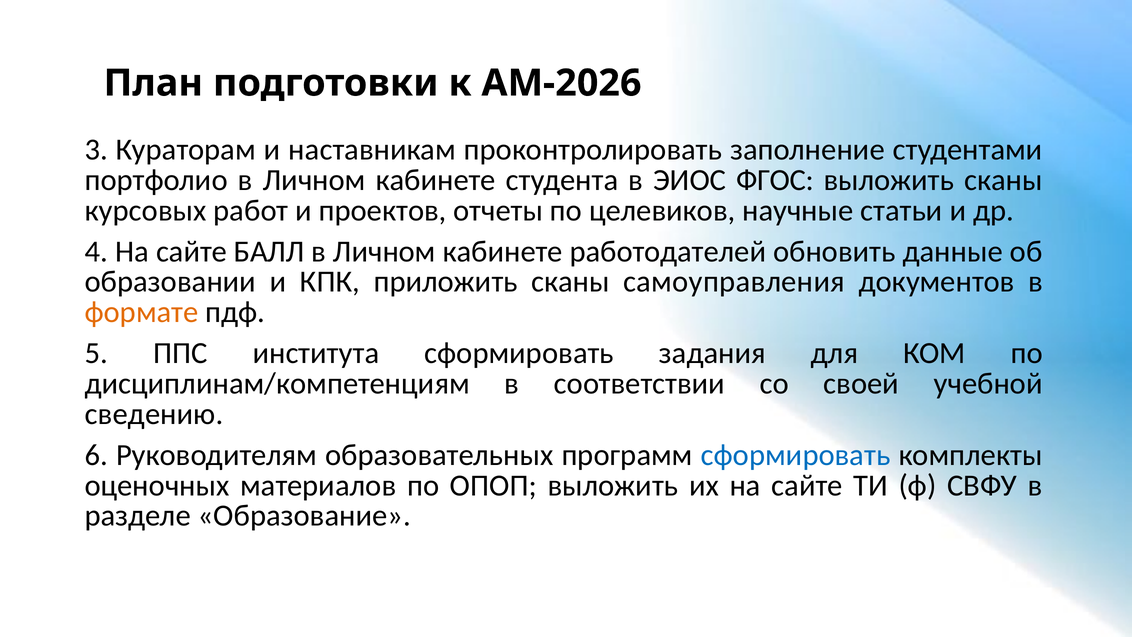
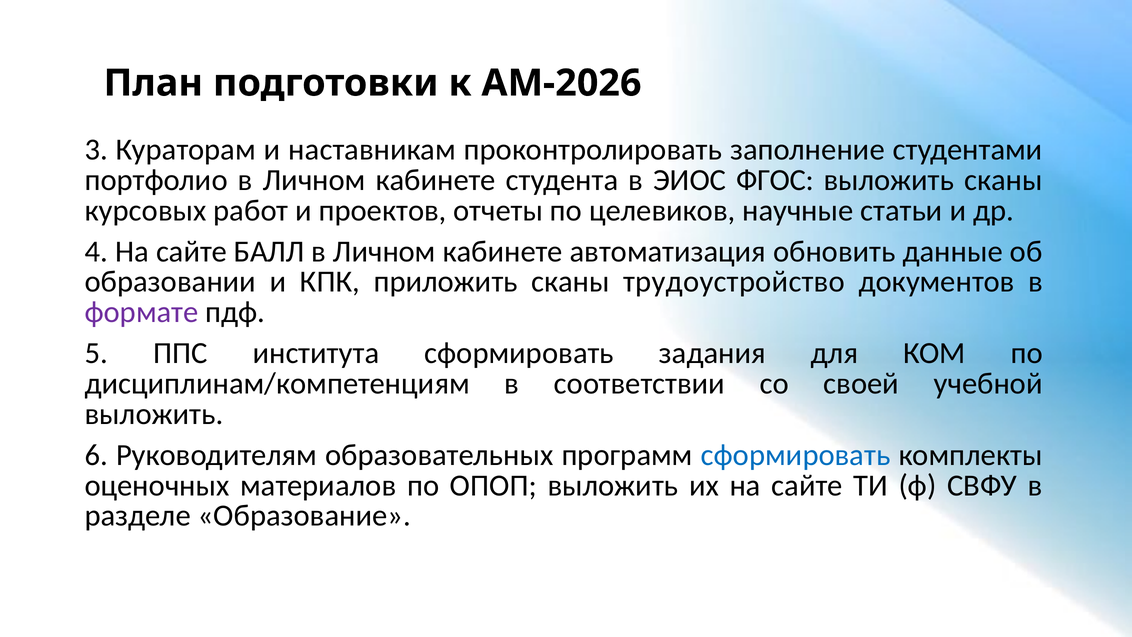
работодателей: работодателей -> автоматизация
самоуправления: самоуправления -> трудоустройство
формате colour: orange -> purple
сведению at (154, 414): сведению -> выложить
